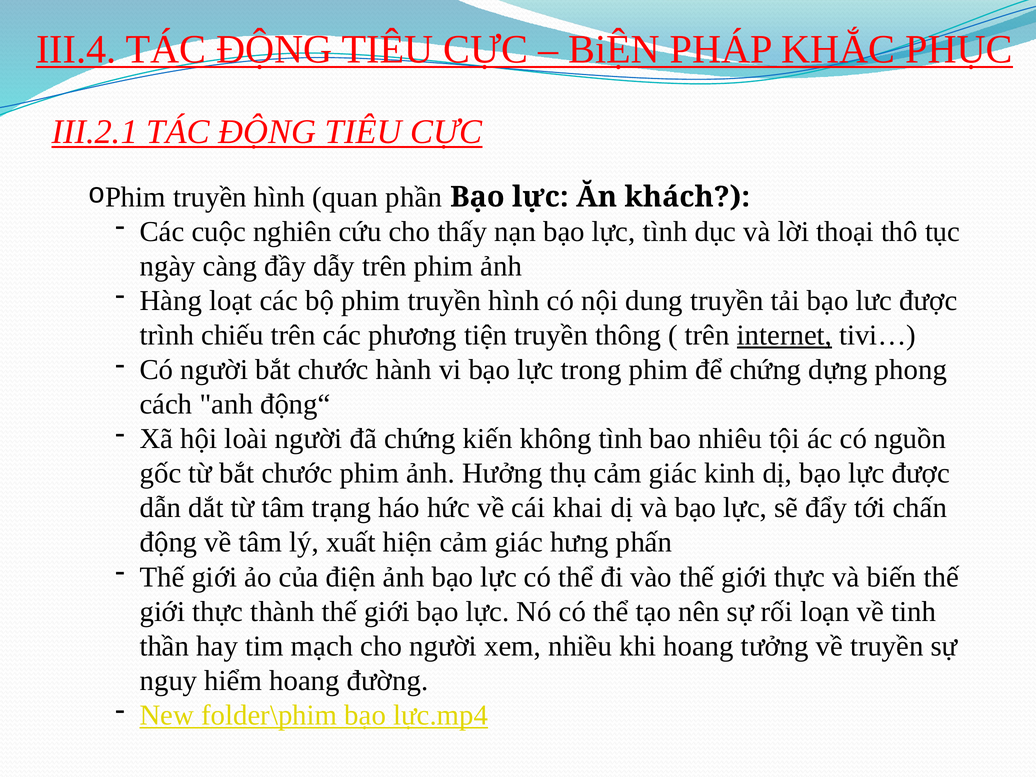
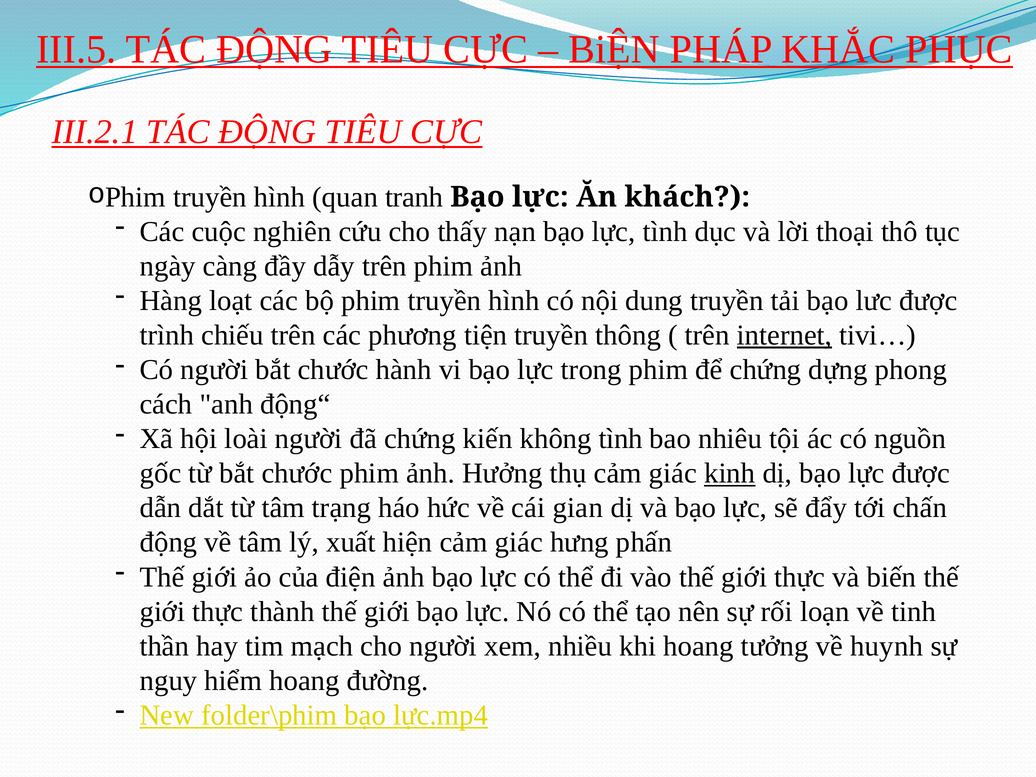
III.4: III.4 -> III.5
phần: phần -> tranh
kinh underline: none -> present
khai: khai -> gian
về truyền: truyền -> huynh
